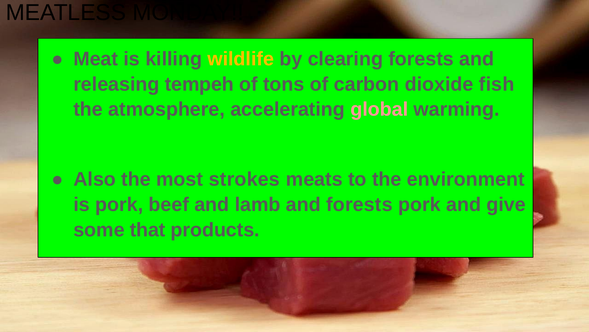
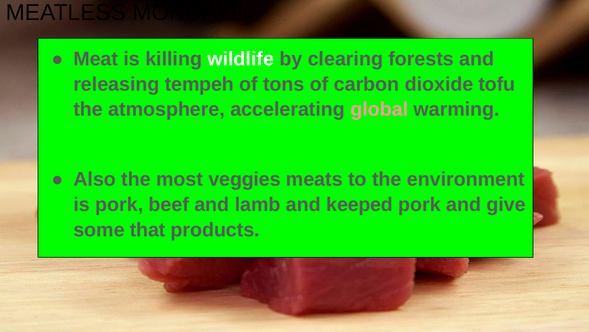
wildlife colour: yellow -> white
fish: fish -> tofu
strokes: strokes -> veggies
and forests: forests -> keeped
